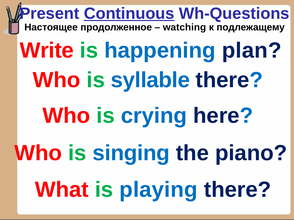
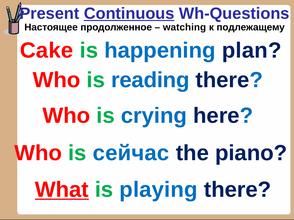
Write: Write -> Cake
syllable: syllable -> reading
singing: singing -> сейчас
What underline: none -> present
